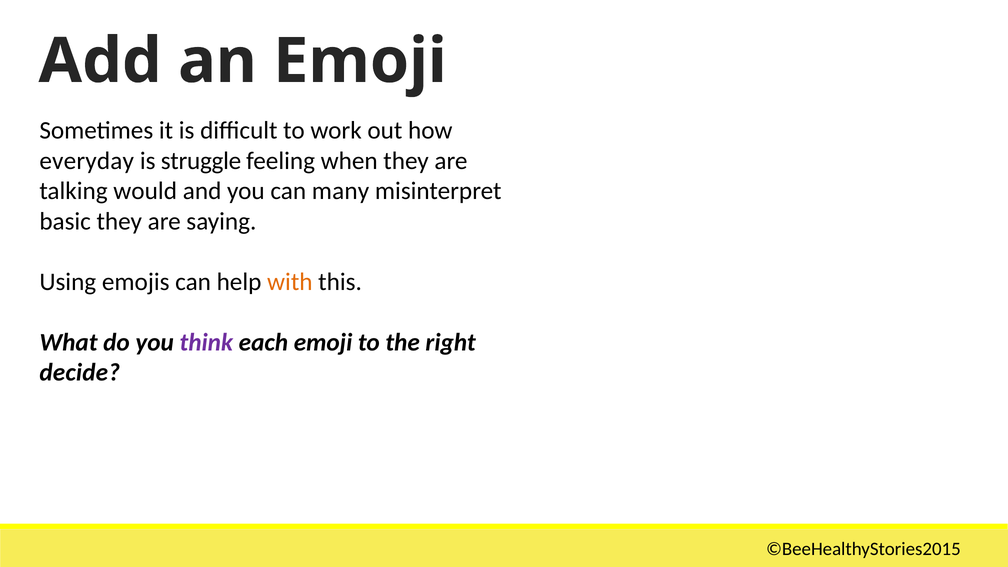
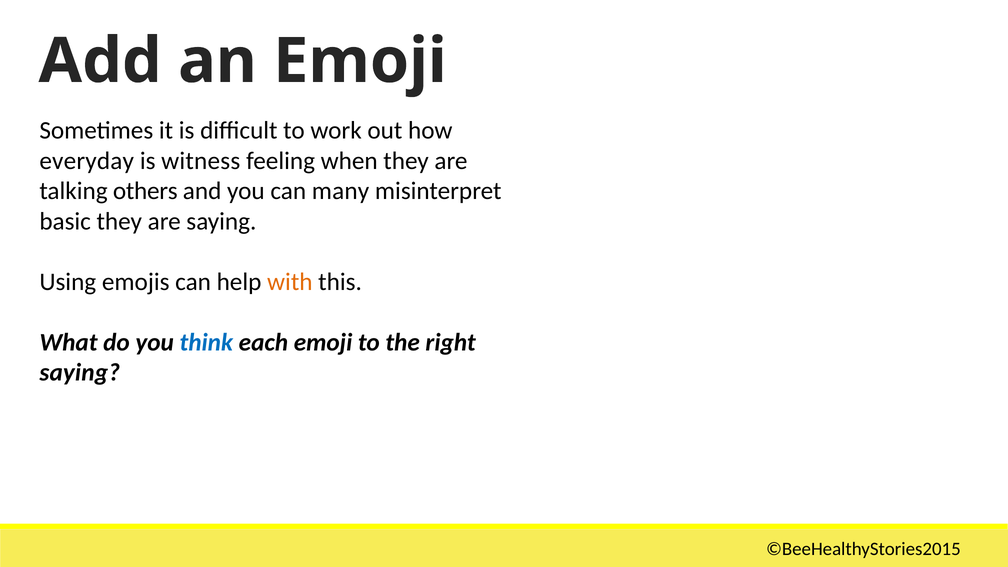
struggle: struggle -> witness
would: would -> others
think colour: purple -> blue
decide at (80, 372): decide -> saying
